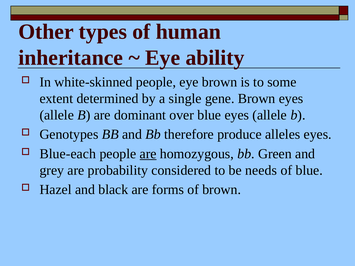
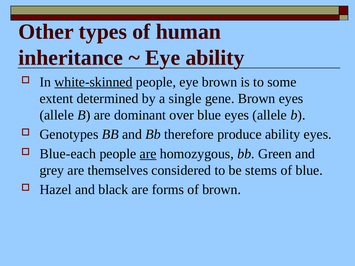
white-skinned underline: none -> present
produce alleles: alleles -> ability
probability: probability -> themselves
needs: needs -> stems
